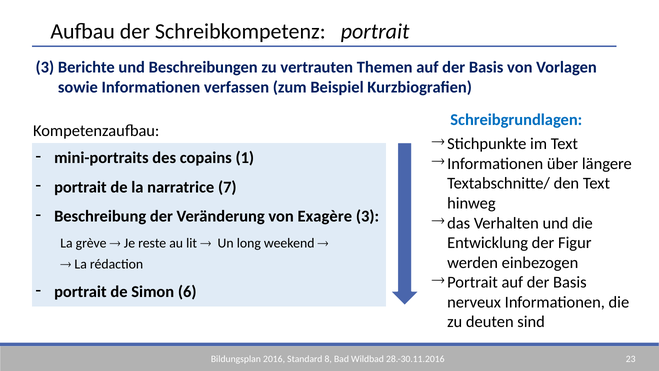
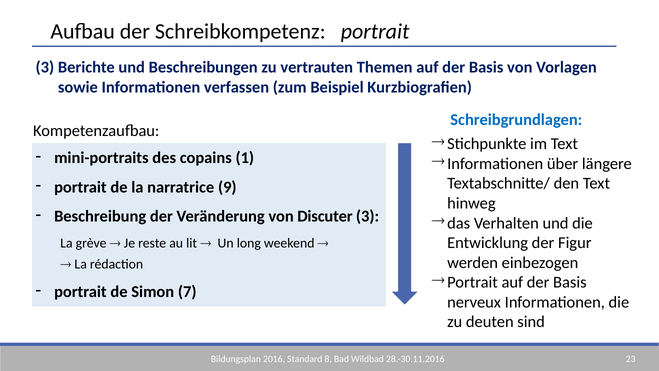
7: 7 -> 9
Exagère: Exagère -> Discuter
6: 6 -> 7
